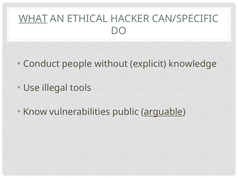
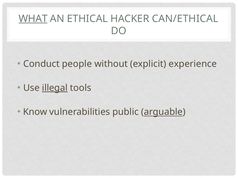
CAN/SPECIFIC: CAN/SPECIFIC -> CAN/ETHICAL
knowledge: knowledge -> experience
illegal underline: none -> present
